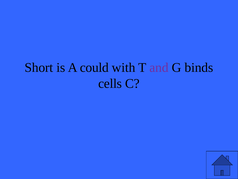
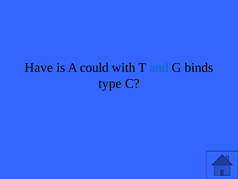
Short: Short -> Have
and colour: purple -> blue
cells: cells -> type
